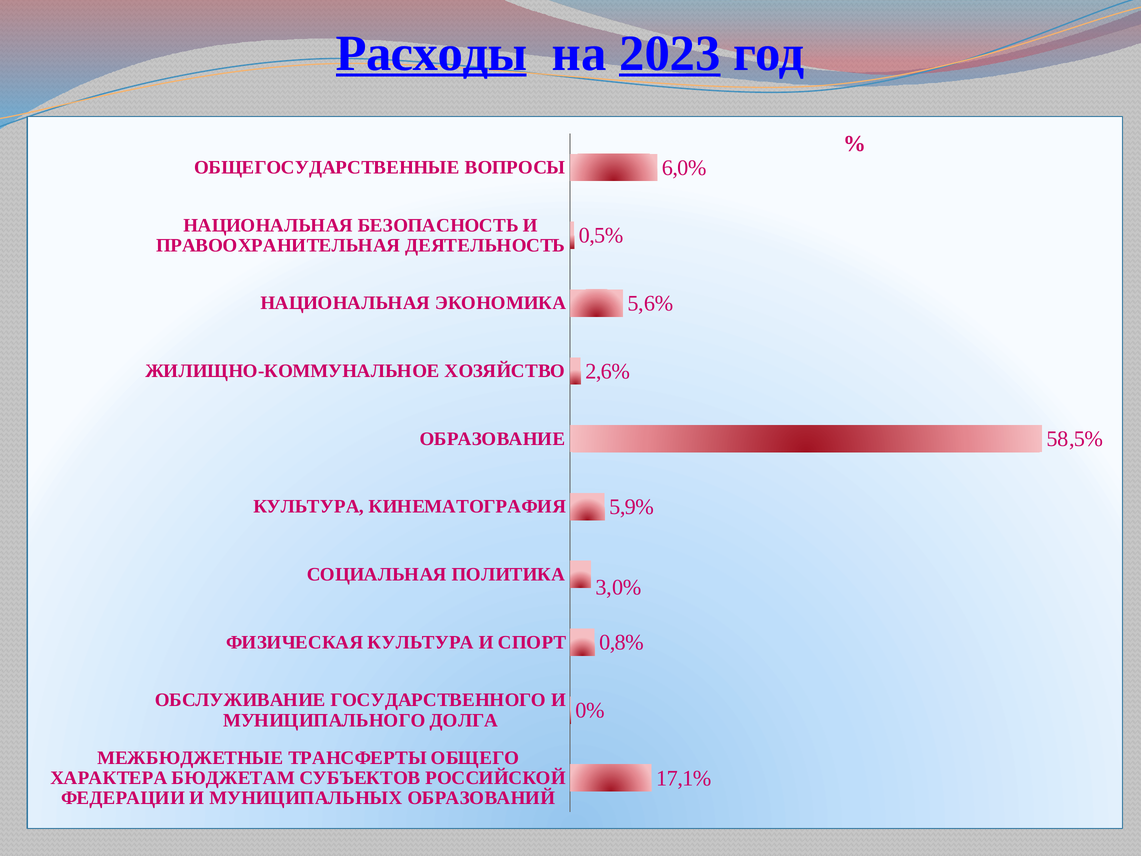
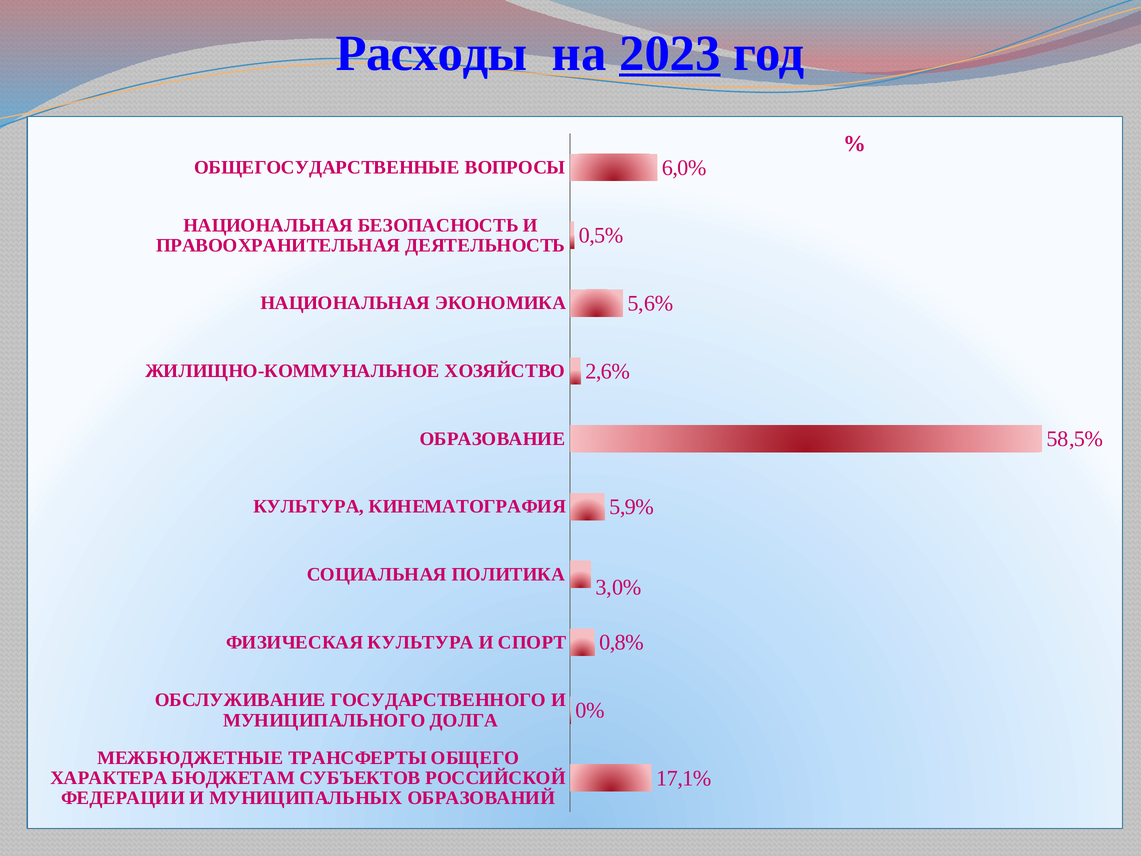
Расходы underline: present -> none
